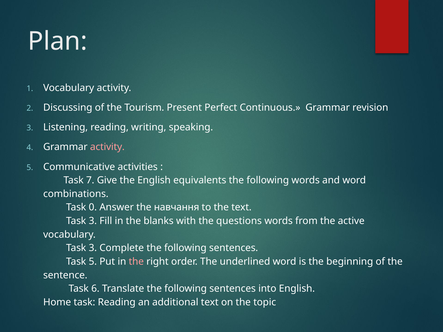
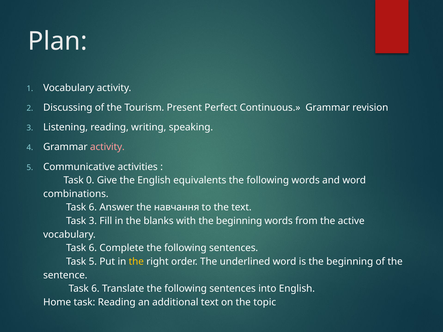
7: 7 -> 0
0 at (93, 208): 0 -> 6
with the questions: questions -> beginning
3 at (93, 248): 3 -> 6
the at (136, 262) colour: pink -> yellow
